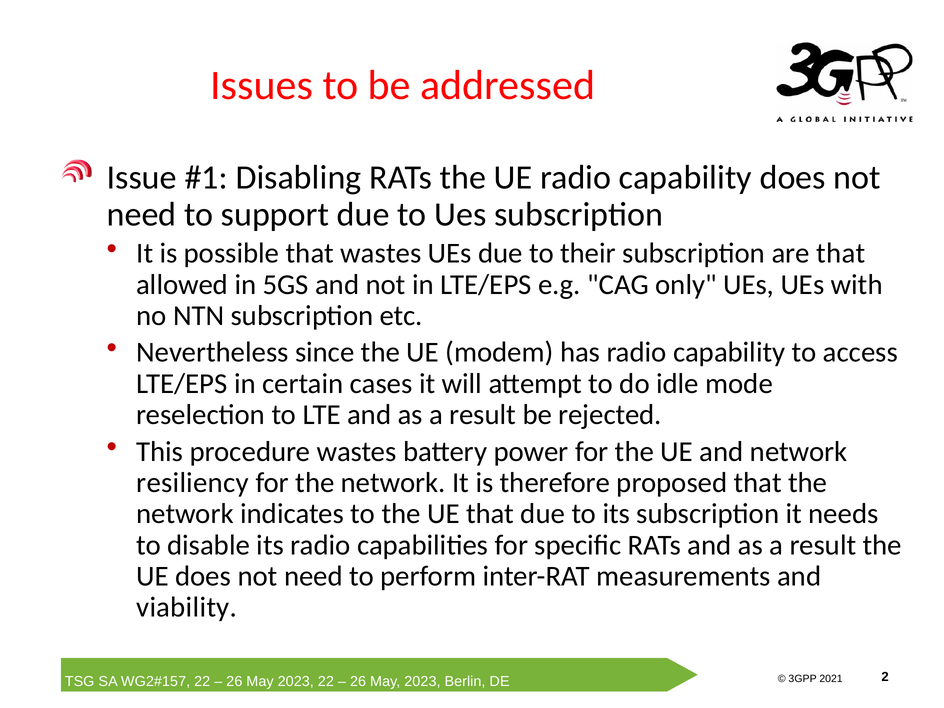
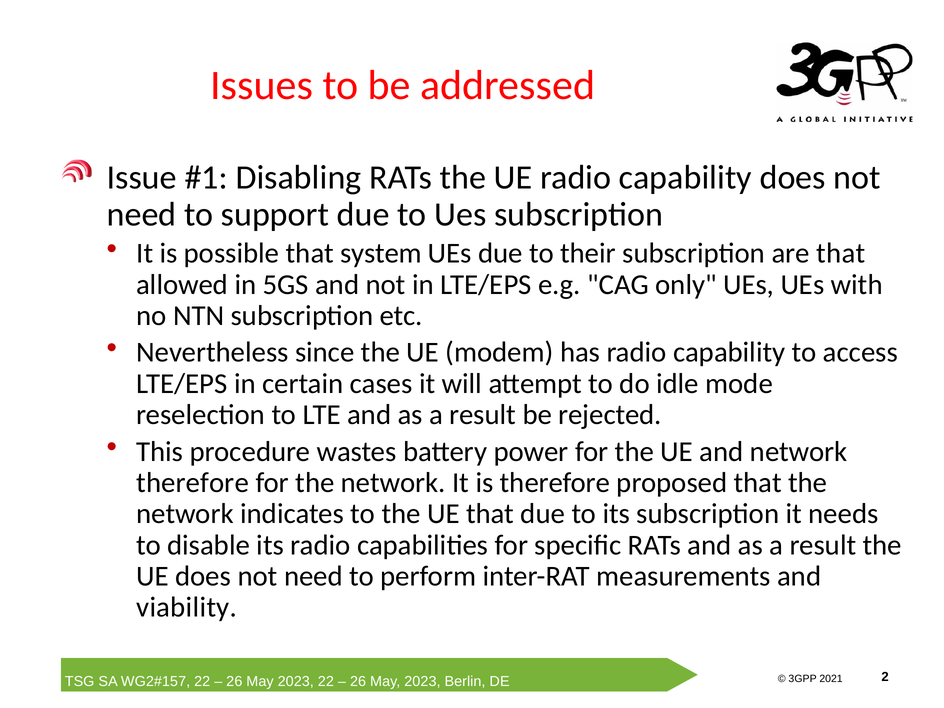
that wastes: wastes -> system
resiliency at (193, 483): resiliency -> therefore
